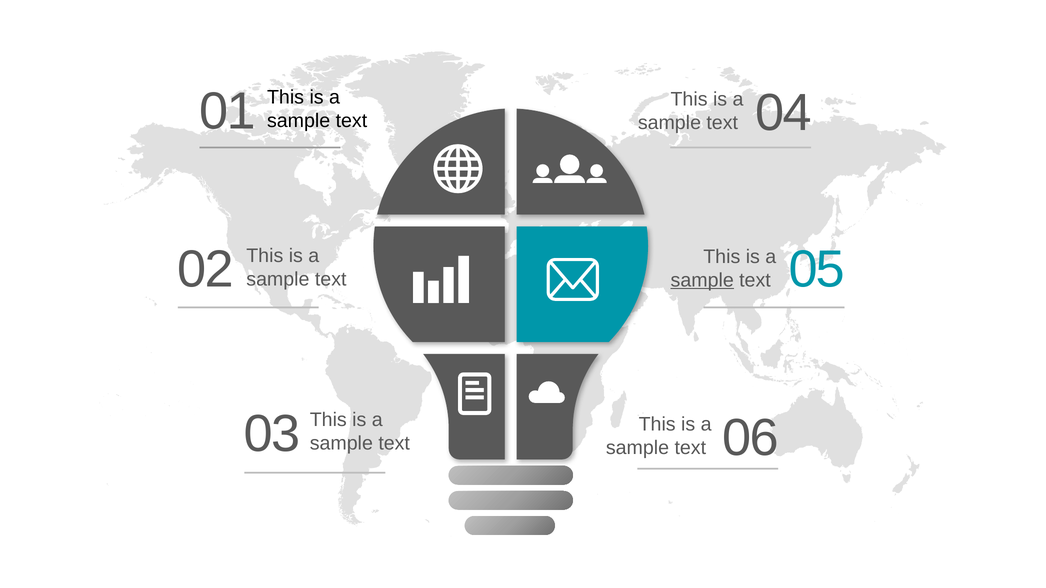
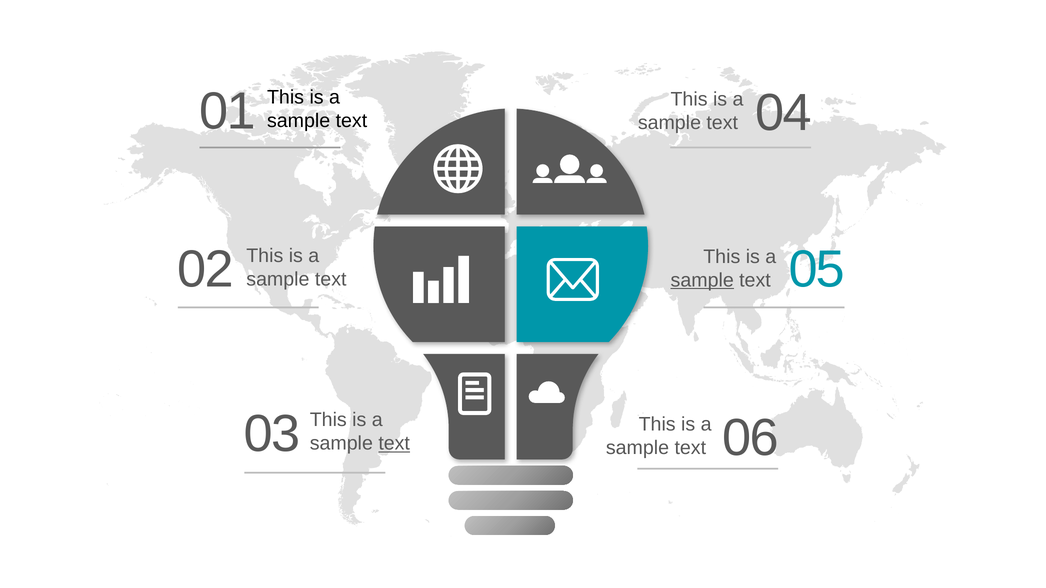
text at (394, 444) underline: none -> present
